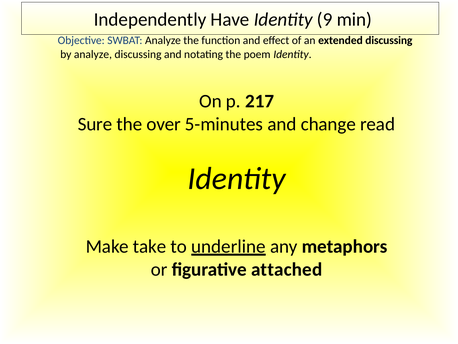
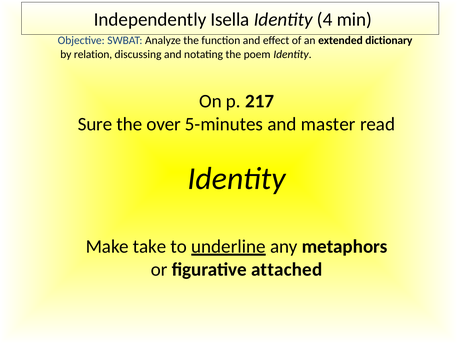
Have: Have -> Isella
9: 9 -> 4
extended discussing: discussing -> dictionary
by analyze: analyze -> relation
change: change -> master
